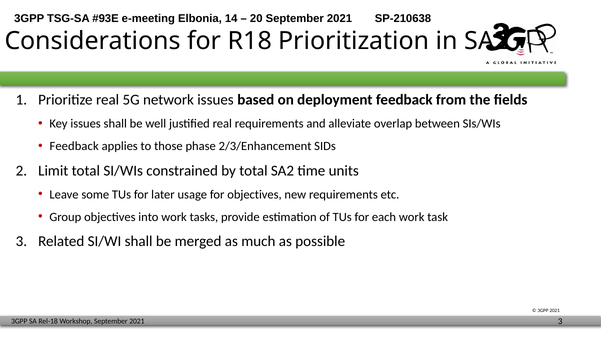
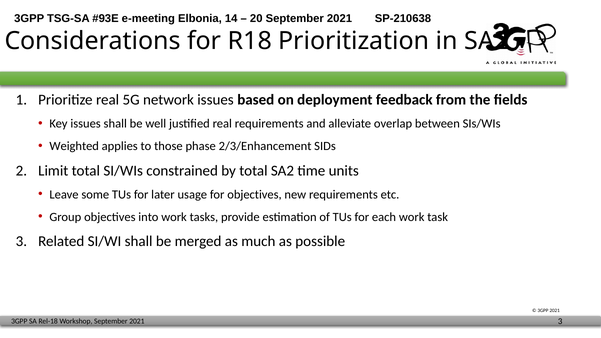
Feedback at (74, 146): Feedback -> Weighted
